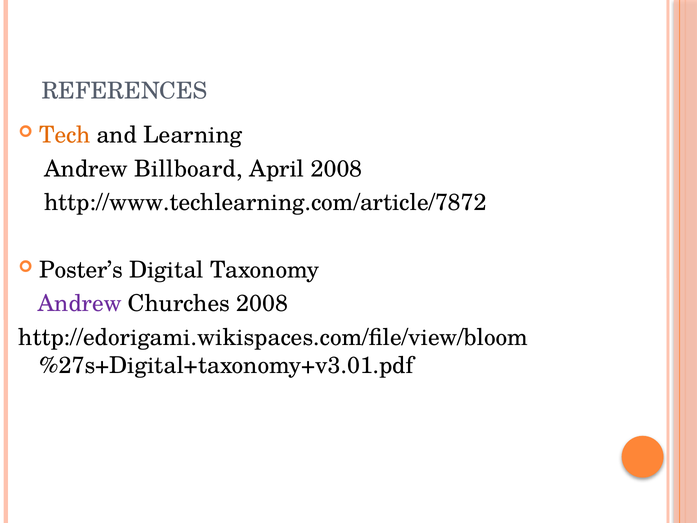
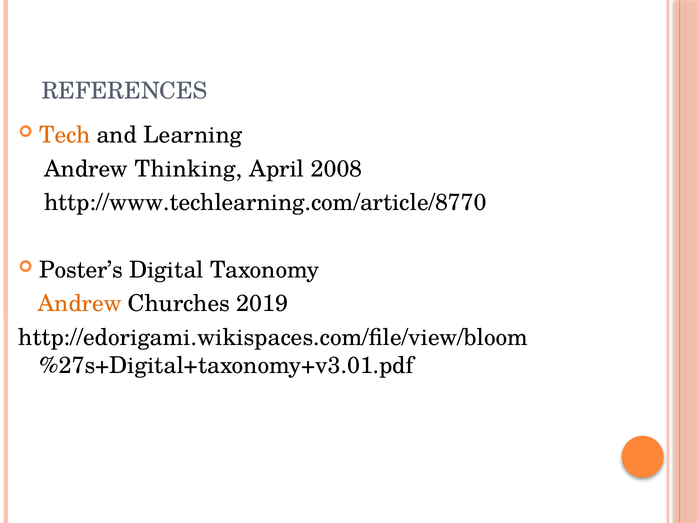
Billboard: Billboard -> Thinking
http://www.techlearning.com/article/7872: http://www.techlearning.com/article/7872 -> http://www.techlearning.com/article/8770
Andrew at (80, 304) colour: purple -> orange
Churches 2008: 2008 -> 2019
